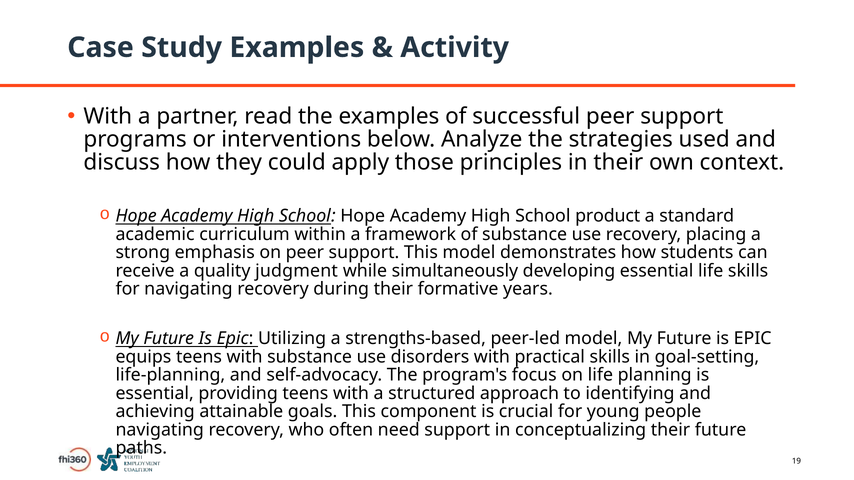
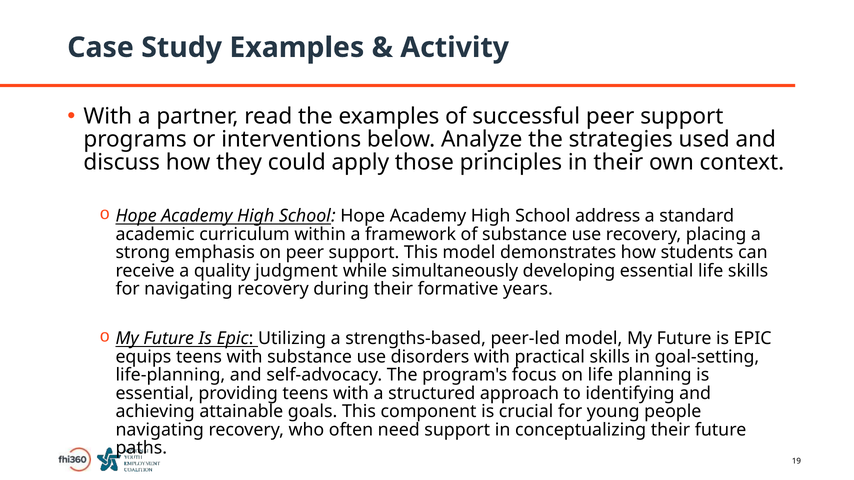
product: product -> address
